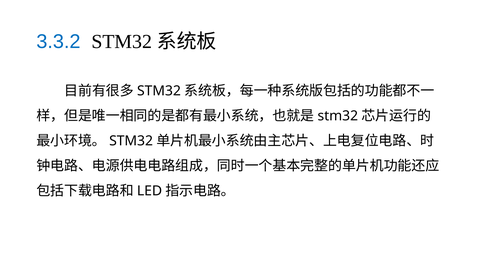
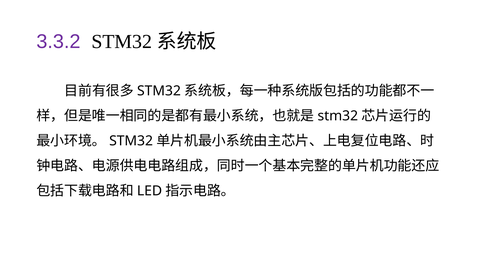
3.3.2 colour: blue -> purple
